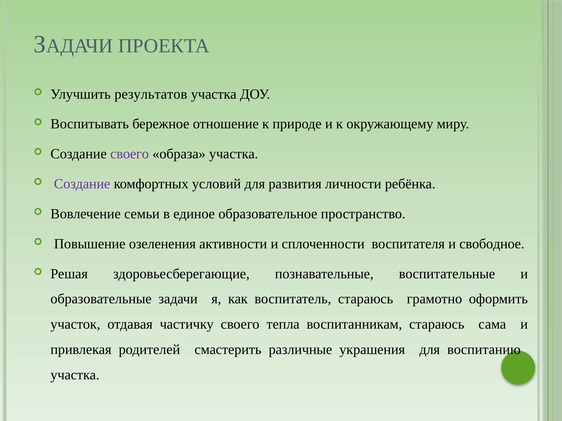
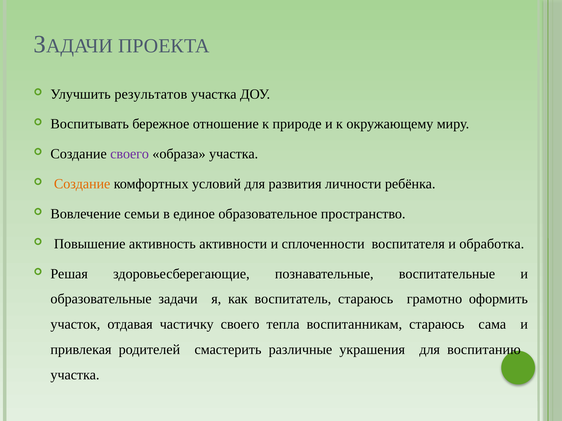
Создание at (82, 184) colour: purple -> orange
озеленения: озеленения -> активность
свободное: свободное -> обработка
